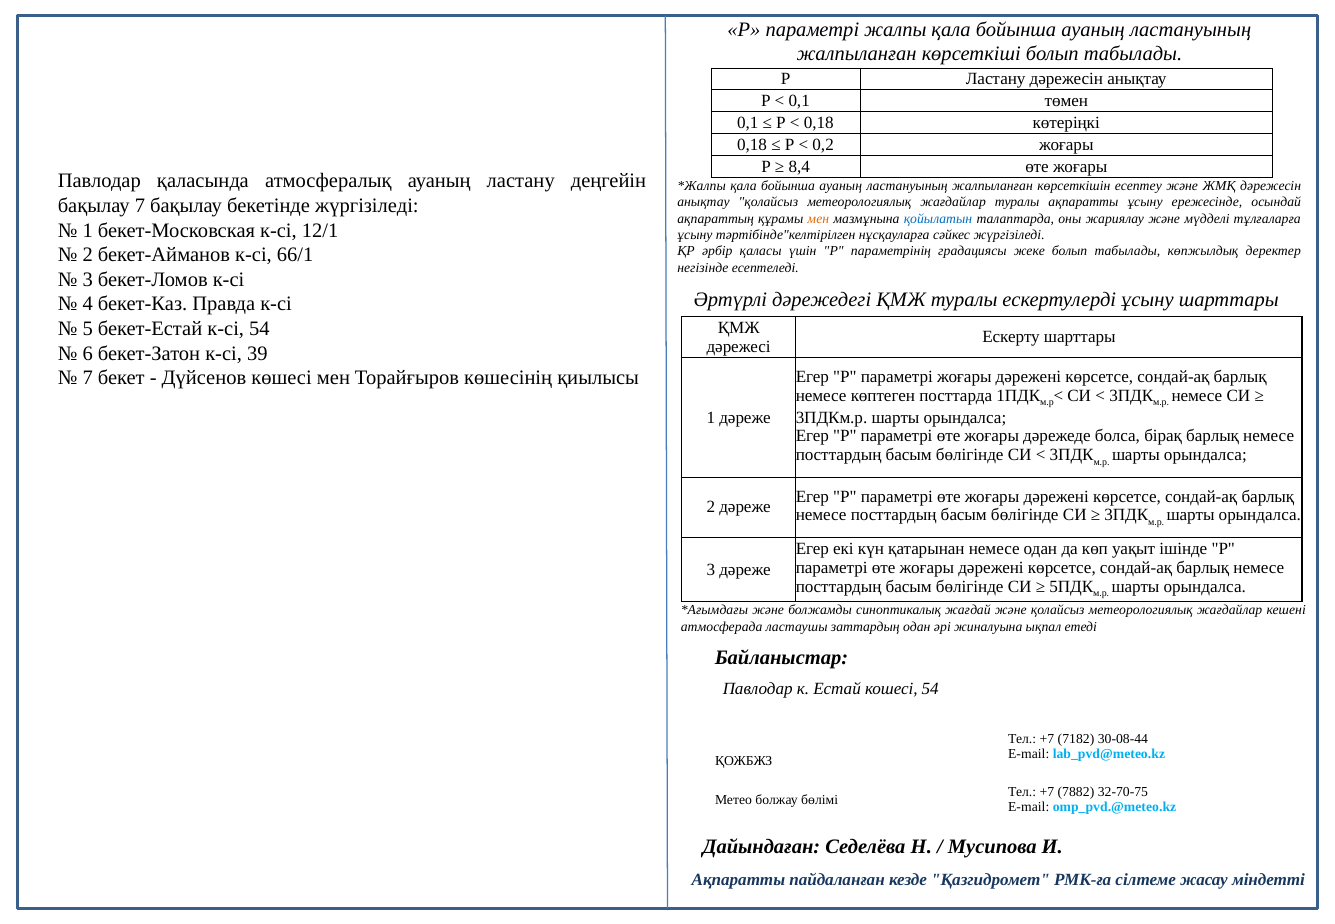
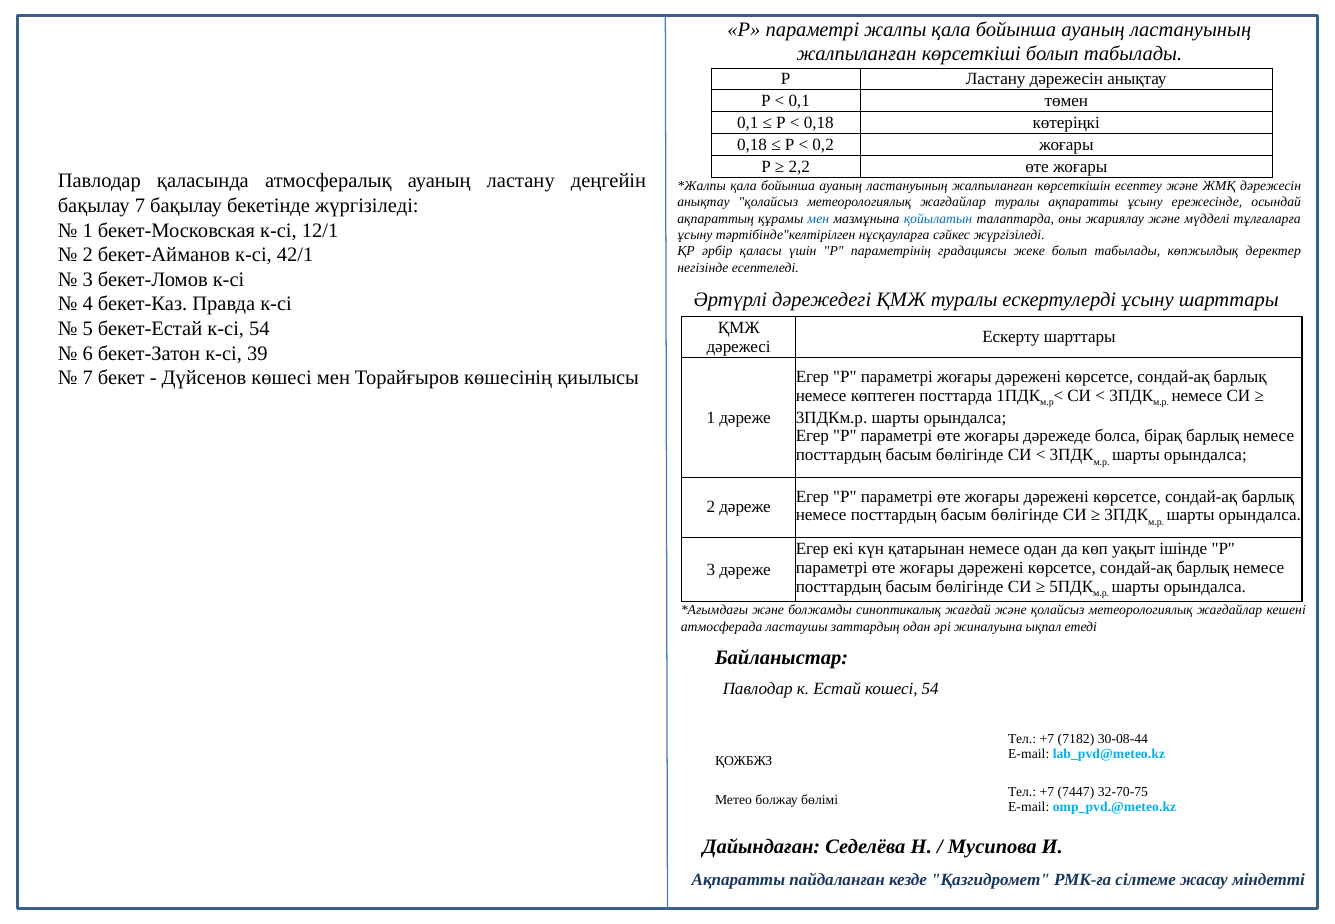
8,4: 8,4 -> 2,2
мен at (818, 219) colour: orange -> blue
66/1: 66/1 -> 42/1
7882: 7882 -> 7447
